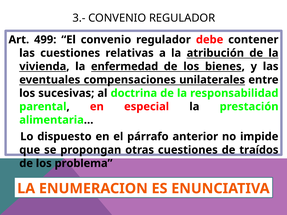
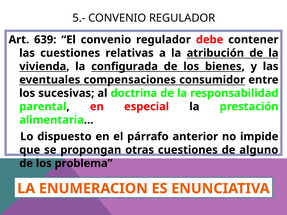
3.-: 3.- -> 5.-
499: 499 -> 639
enfermedad: enfermedad -> configurada
unilaterales: unilaterales -> consumidor
traídos: traídos -> alguno
